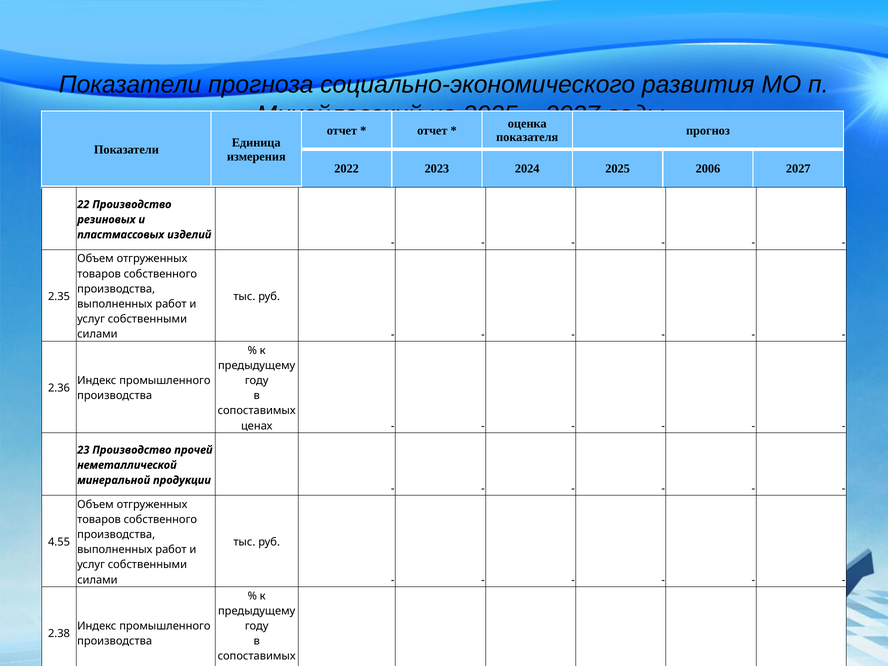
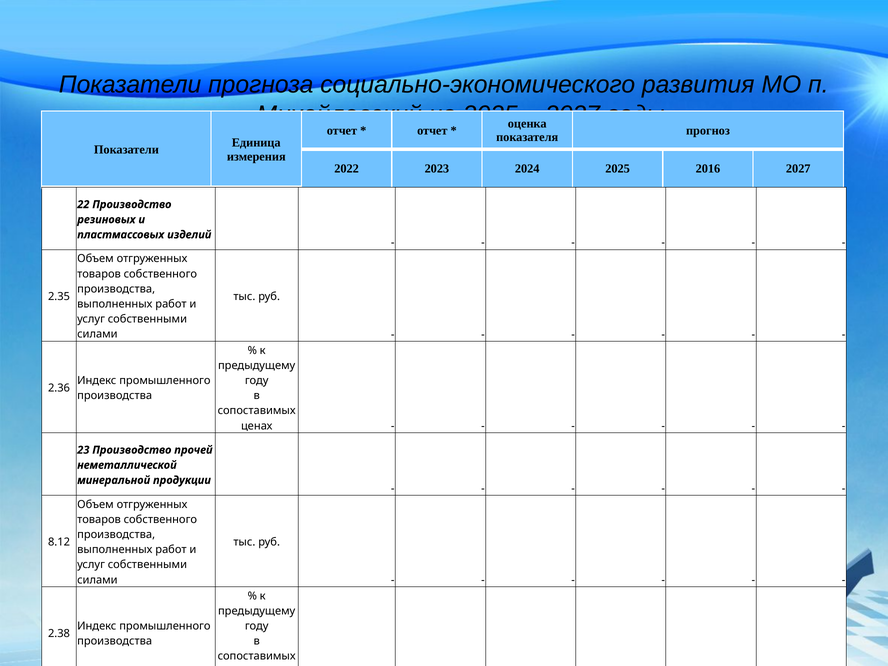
2006: 2006 -> 2016
4.55: 4.55 -> 8.12
